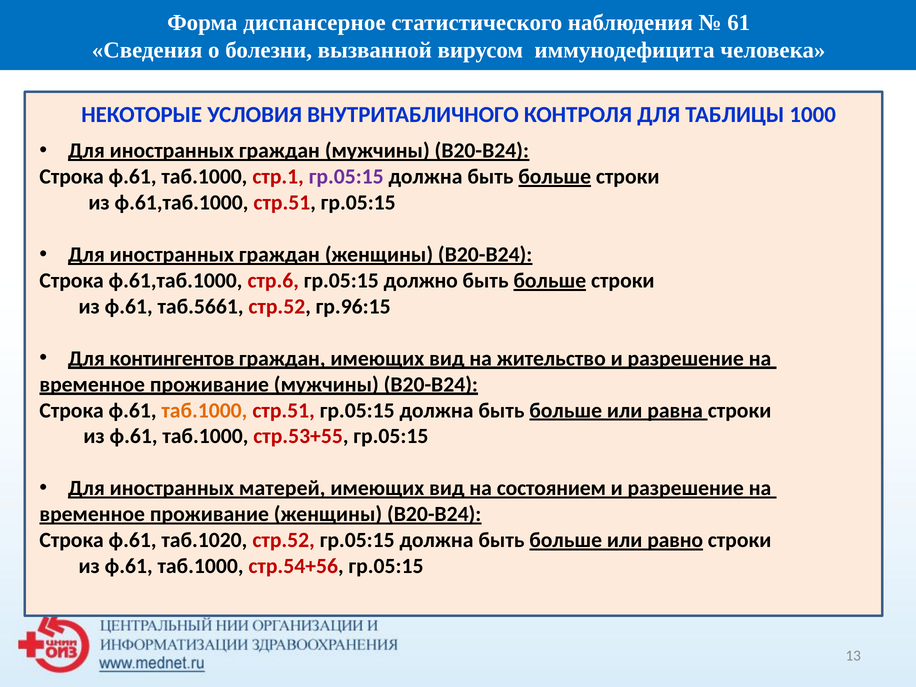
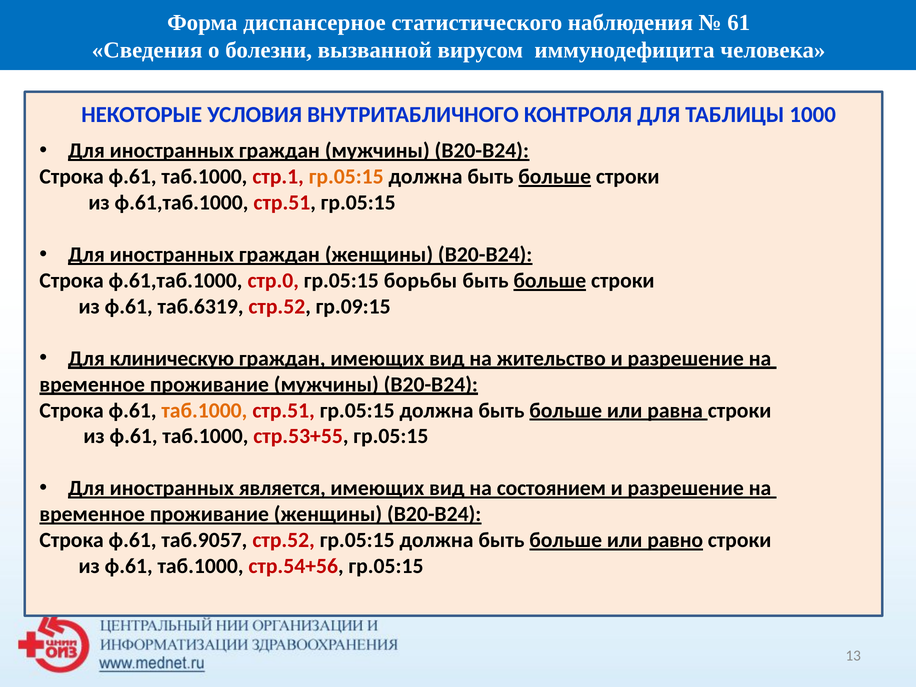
гр.05:15 at (346, 177) colour: purple -> orange
стр.6: стр.6 -> стр.0
должно: должно -> борьбы
таб.5661: таб.5661 -> таб.6319
гр.96:15: гр.96:15 -> гр.09:15
контингентов: контингентов -> клиническую
матерей: матерей -> является
таб.1020: таб.1020 -> таб.9057
